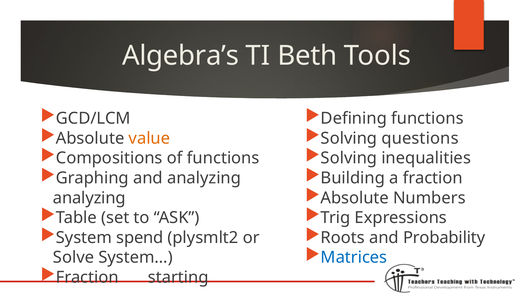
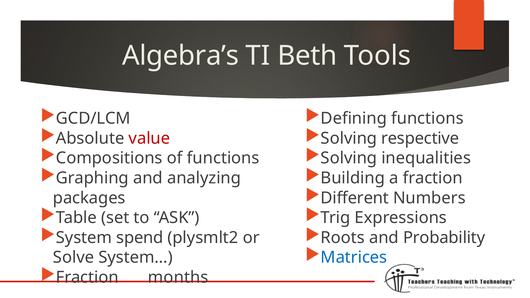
value colour: orange -> red
questions: questions -> respective
Absolute at (355, 198): Absolute -> Different
analyzing at (89, 198): analyzing -> packages
starting: starting -> months
